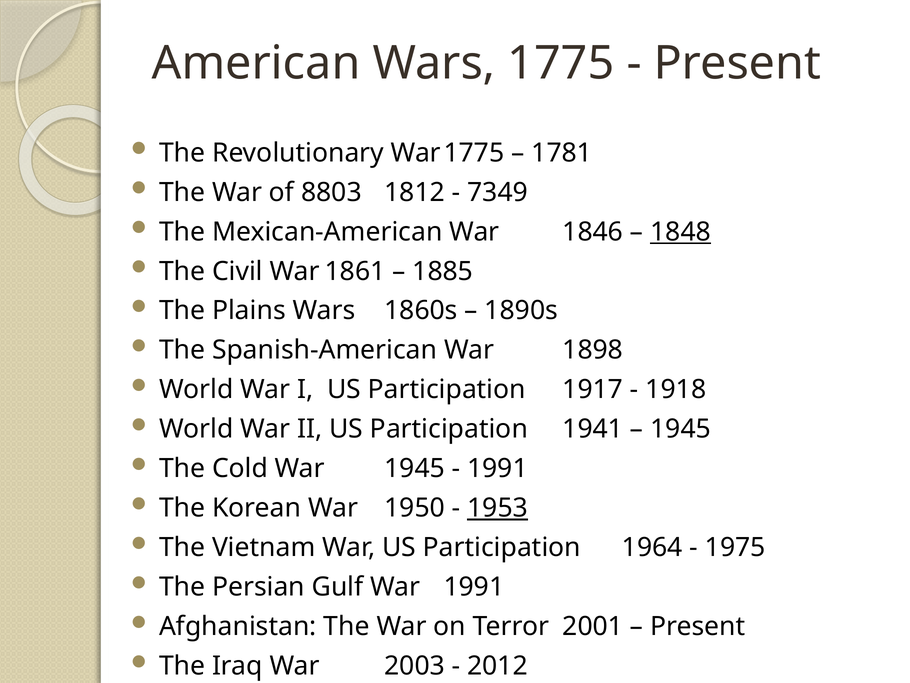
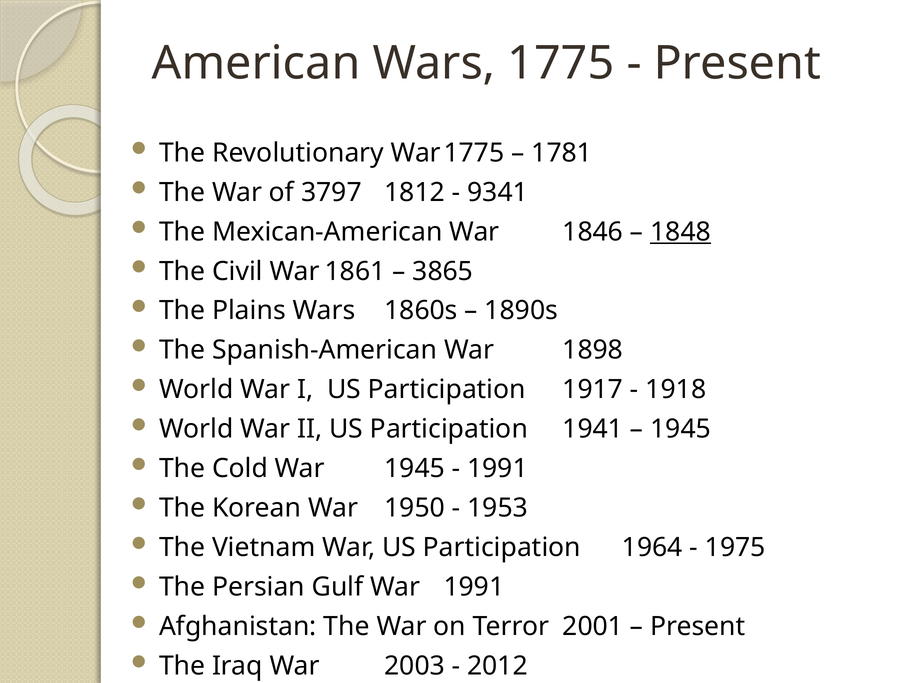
8803: 8803 -> 3797
7349: 7349 -> 9341
1885: 1885 -> 3865
1953 underline: present -> none
